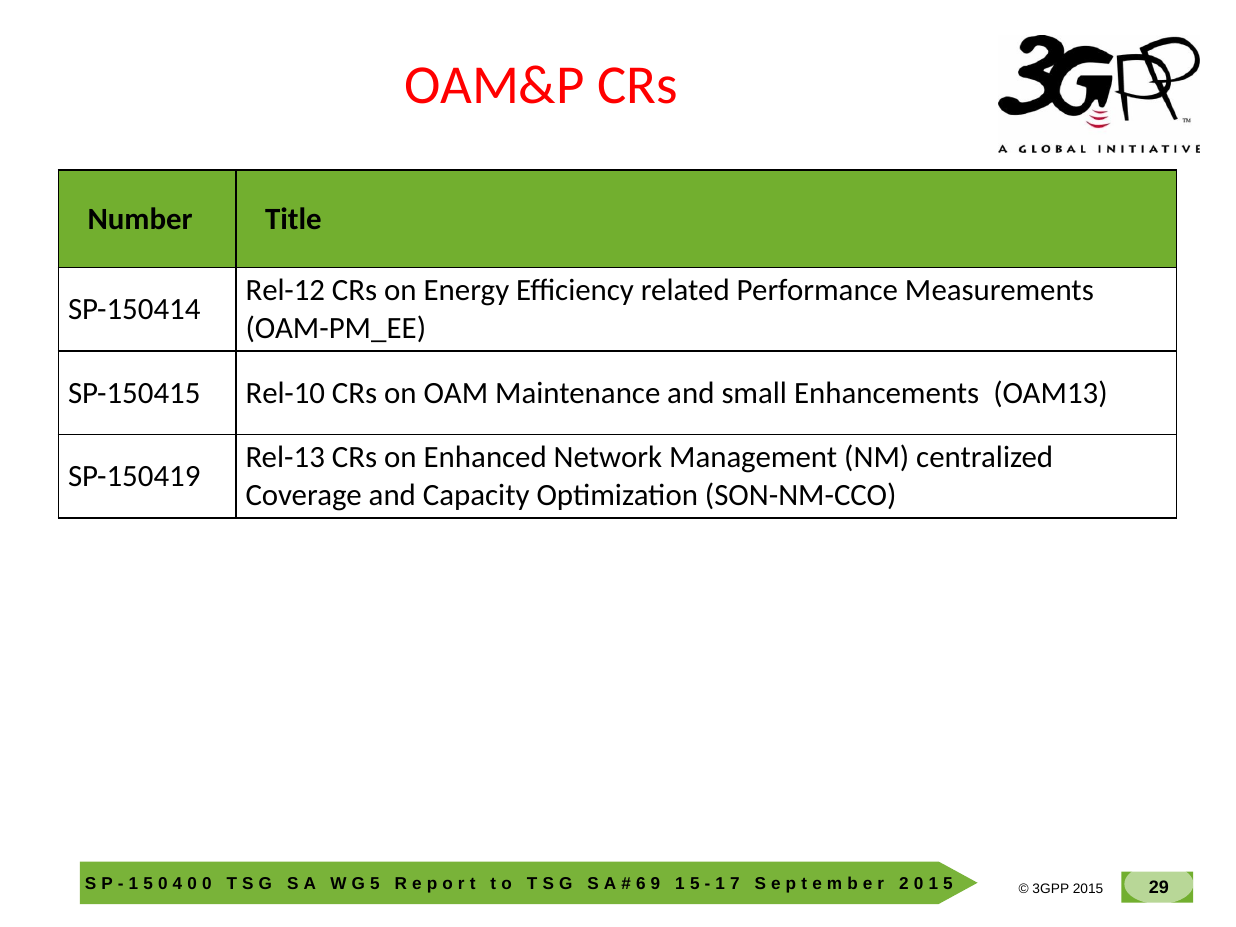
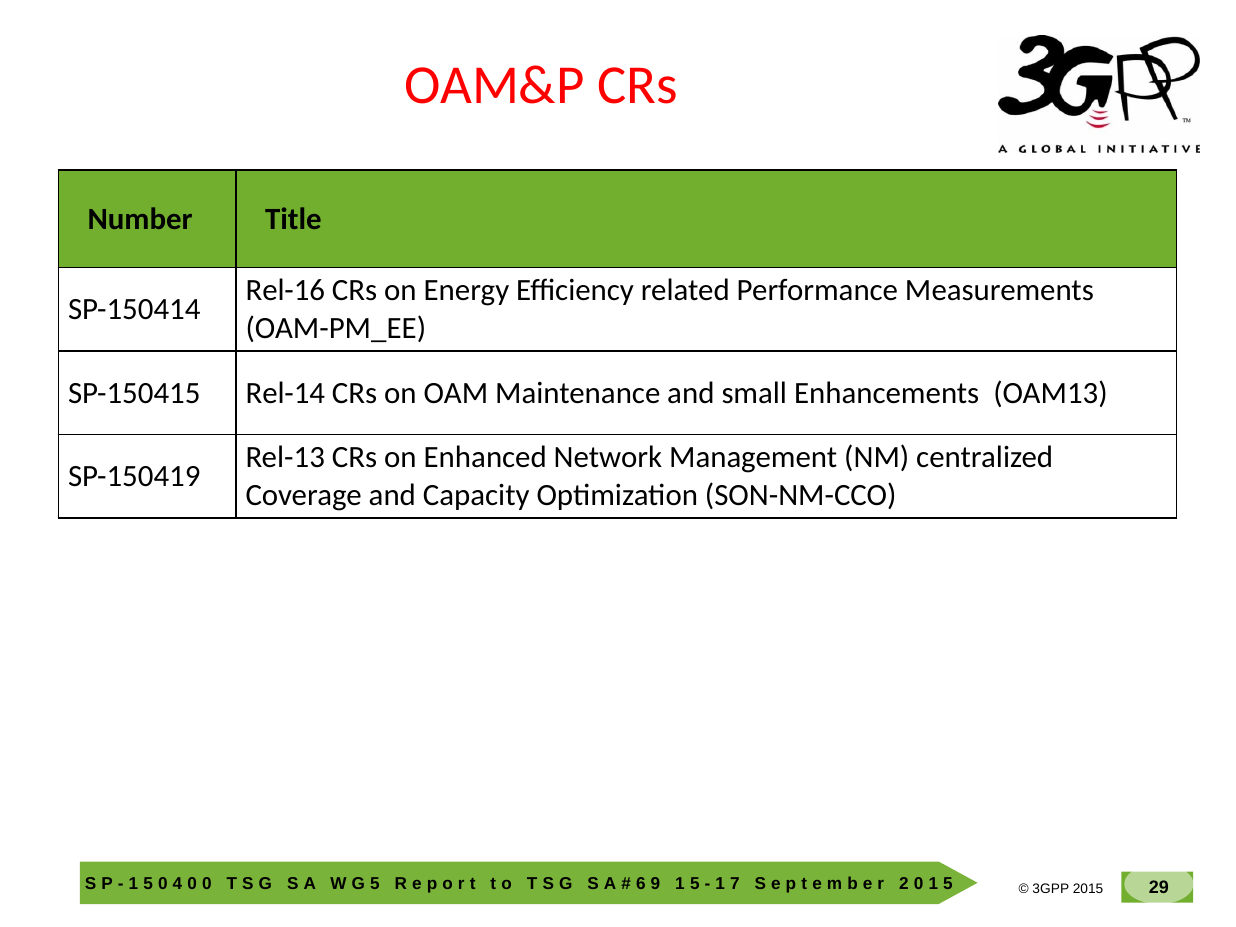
Rel-12: Rel-12 -> Rel-16
Rel-10: Rel-10 -> Rel-14
